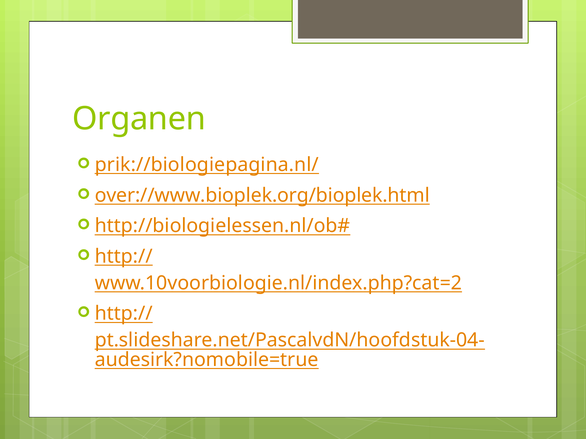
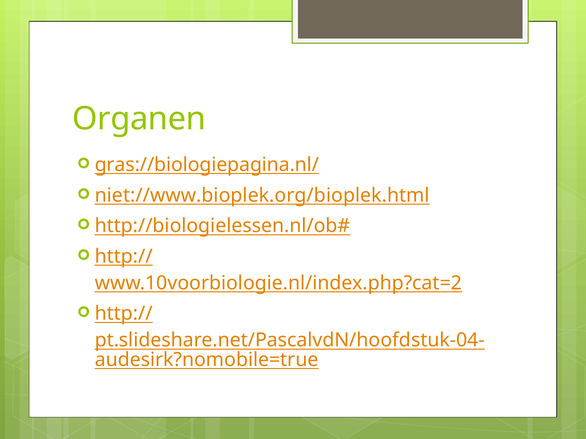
prik://biologiepagina.nl/: prik://biologiepagina.nl/ -> gras://biologiepagina.nl/
over://www.bioplek.org/bioplek.html: over://www.bioplek.org/bioplek.html -> niet://www.bioplek.org/bioplek.html
